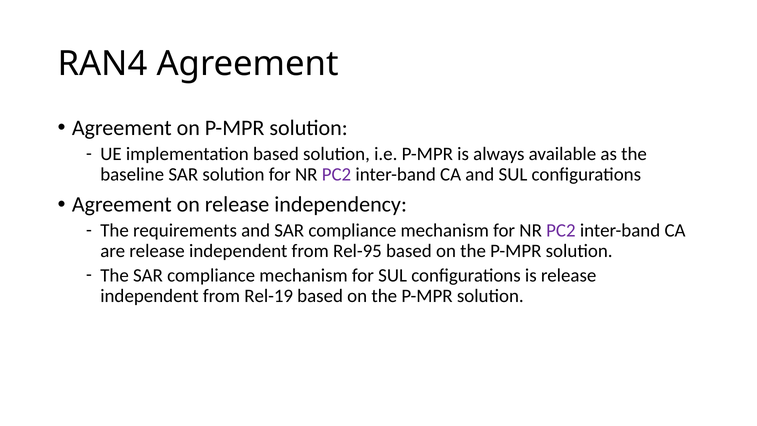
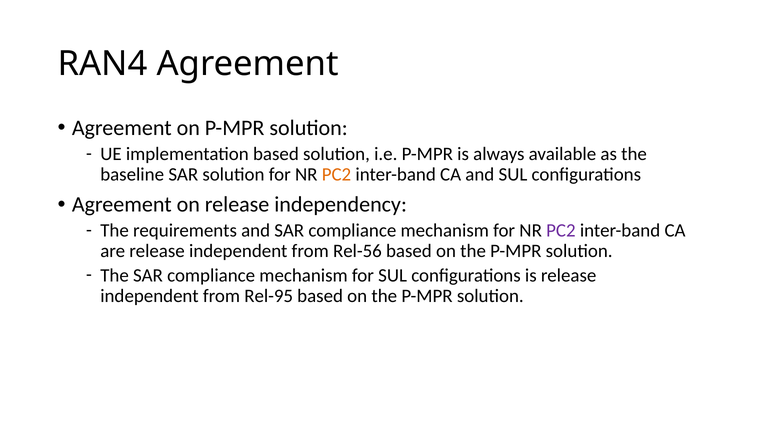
PC2 at (336, 175) colour: purple -> orange
Rel-95: Rel-95 -> Rel-56
Rel-19: Rel-19 -> Rel-95
